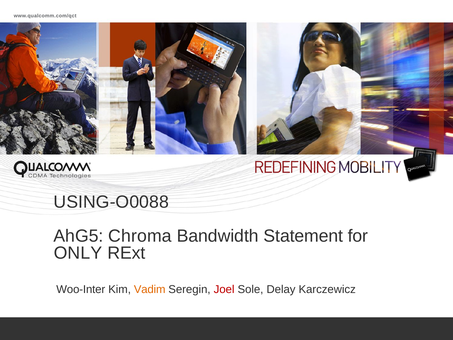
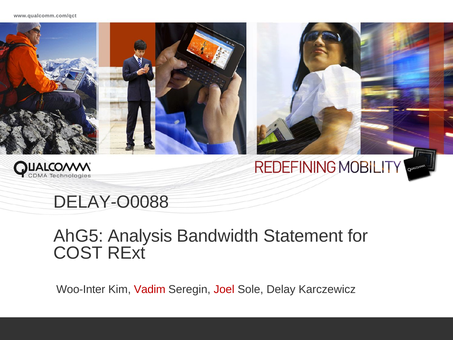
USING-O0088: USING-O0088 -> DELAY-O0088
Chroma: Chroma -> Analysis
ONLY: ONLY -> COST
Vadim colour: orange -> red
